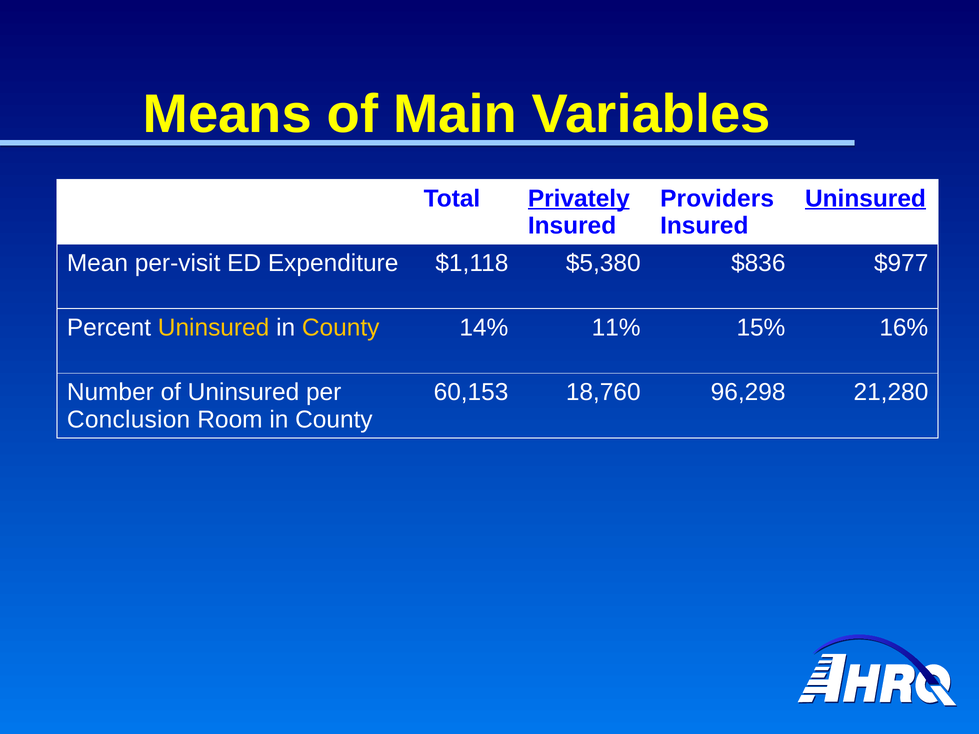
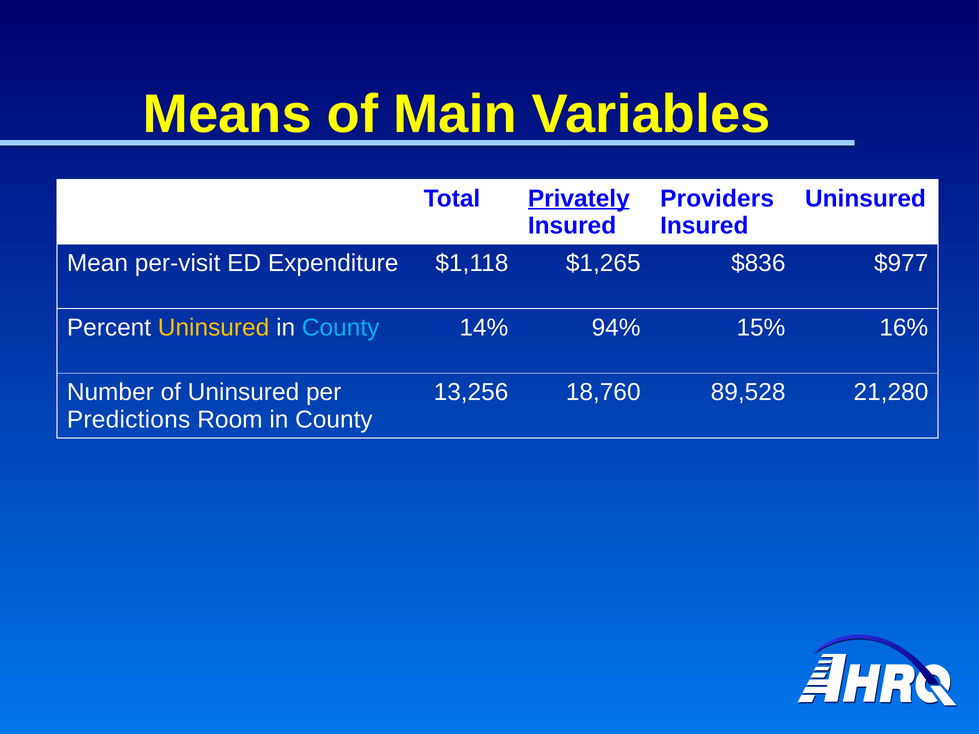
Uninsured at (865, 199) underline: present -> none
$5,380: $5,380 -> $1,265
County at (341, 328) colour: yellow -> light blue
11%: 11% -> 94%
60,153: 60,153 -> 13,256
96,298: 96,298 -> 89,528
Conclusion: Conclusion -> Predictions
